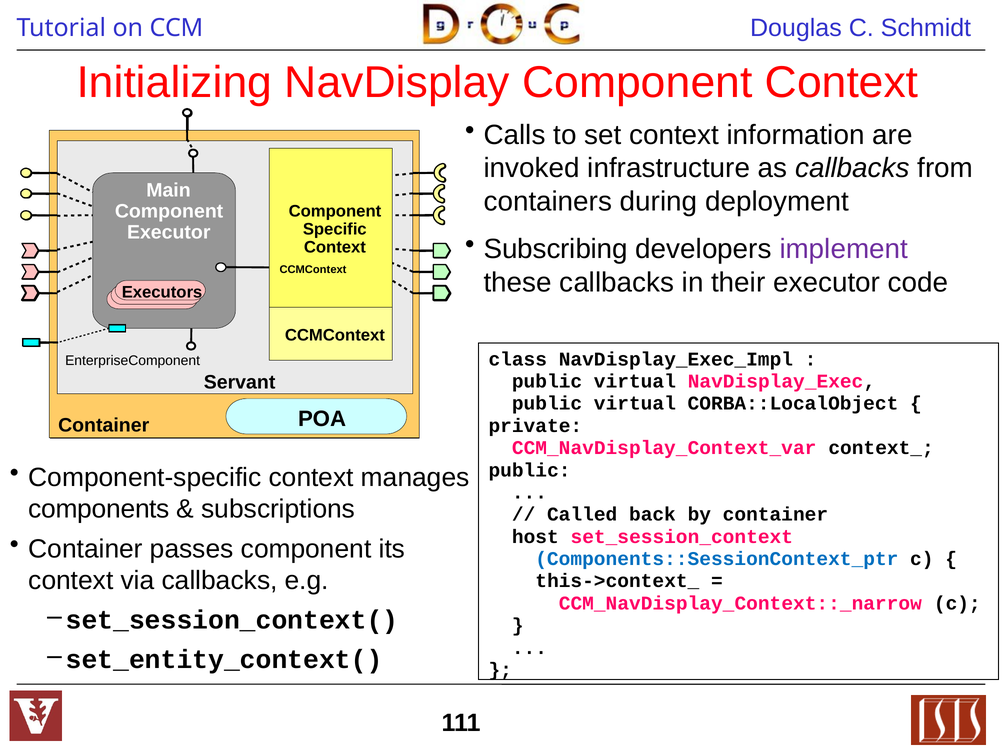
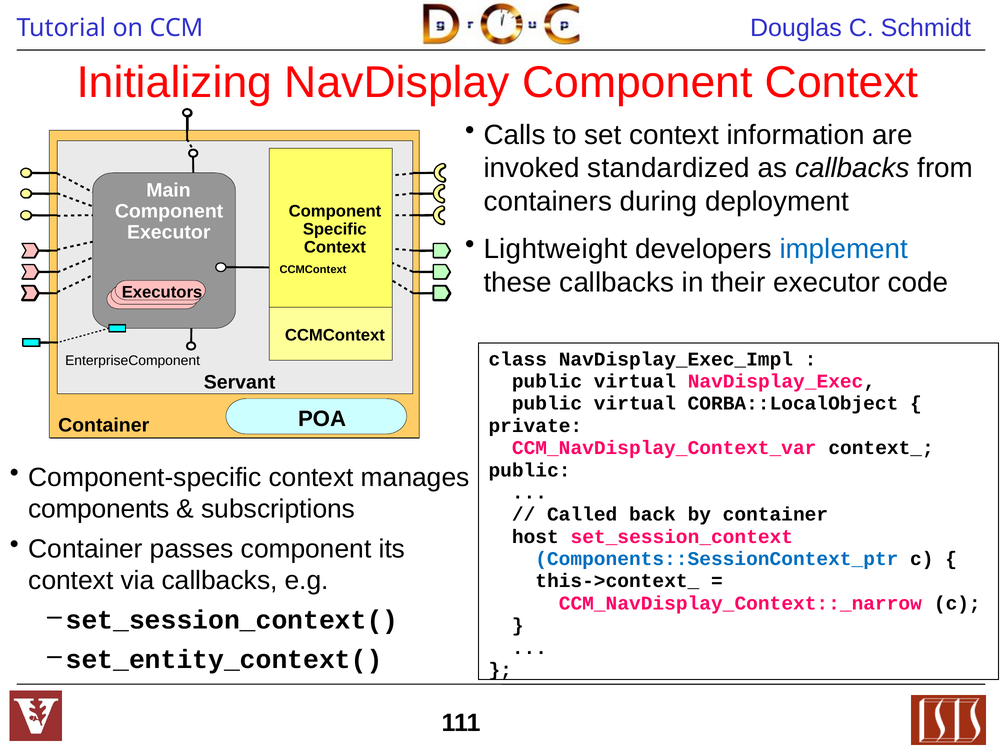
infrastructure: infrastructure -> standardized
Subscribing: Subscribing -> Lightweight
implement colour: purple -> blue
